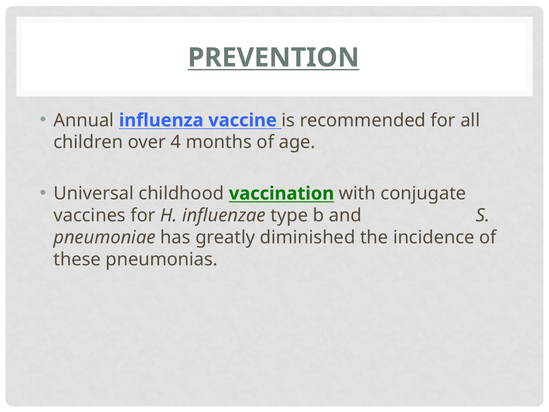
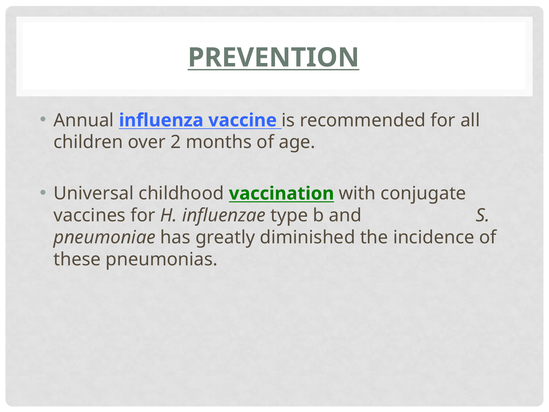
4: 4 -> 2
